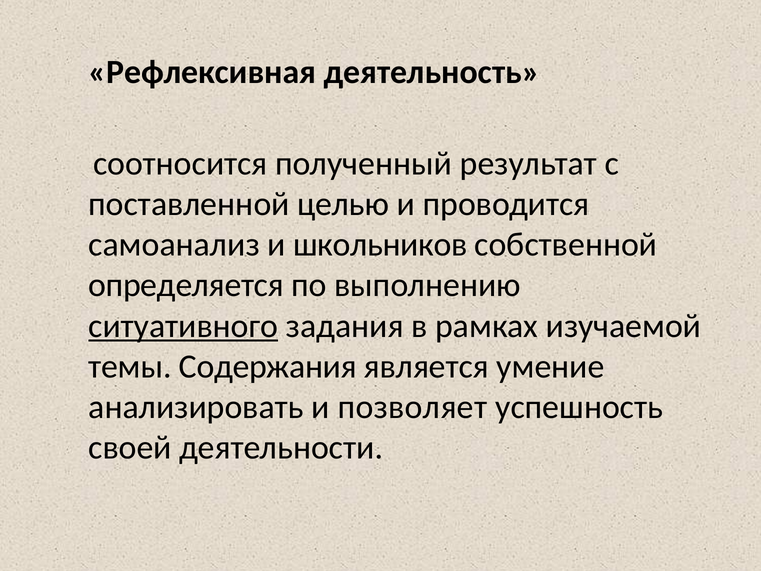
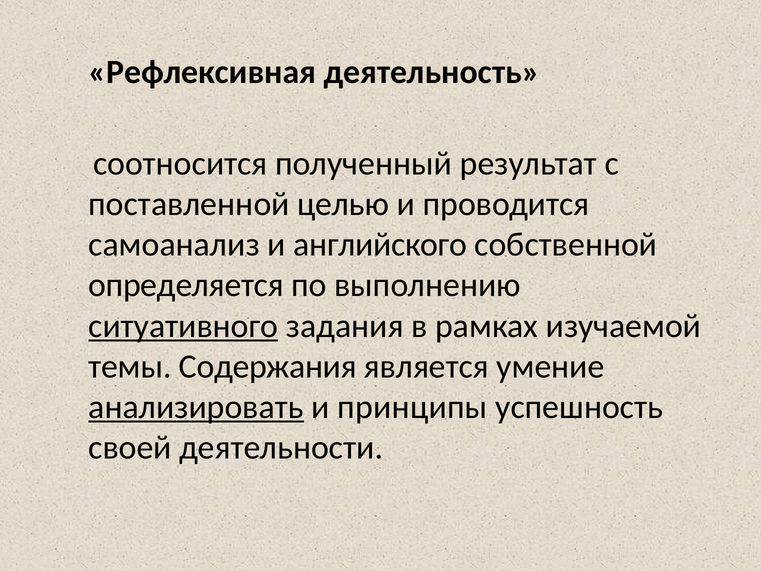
школьников: школьников -> английского
анализировать underline: none -> present
позволяет: позволяет -> принципы
